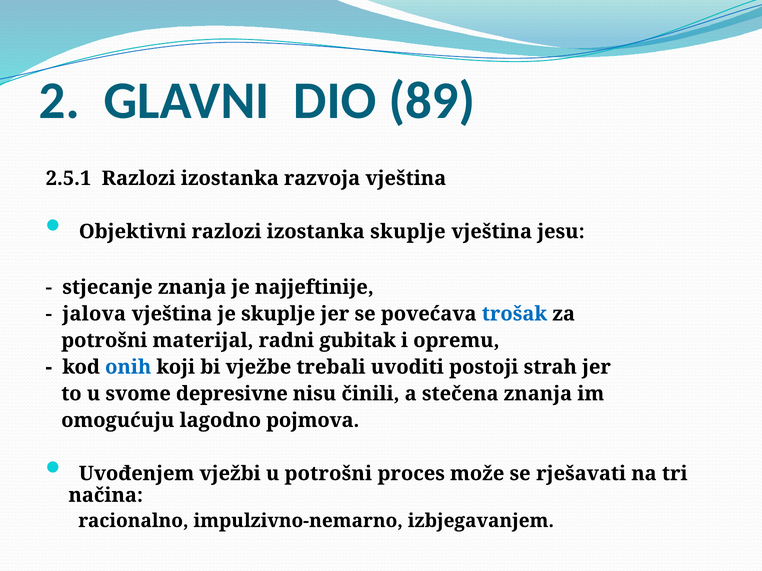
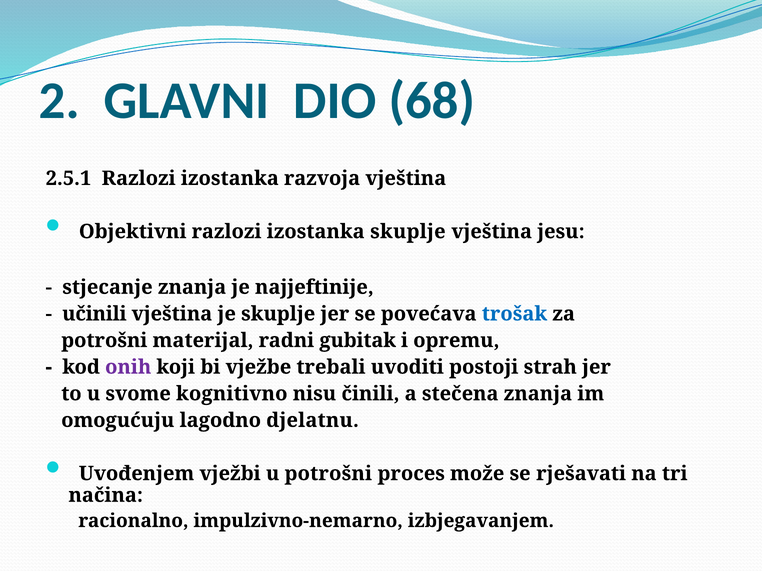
89: 89 -> 68
jalova: jalova -> učinili
onih colour: blue -> purple
depresivne: depresivne -> kognitivno
pojmova: pojmova -> djelatnu
